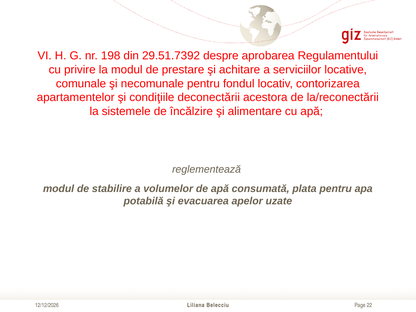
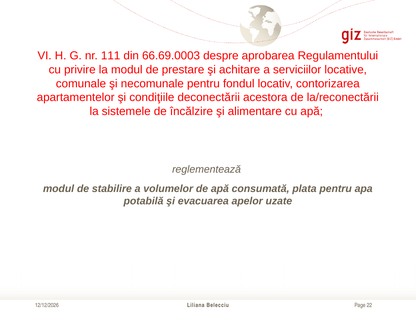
198: 198 -> 111
29.51.7392: 29.51.7392 -> 66.69.0003
